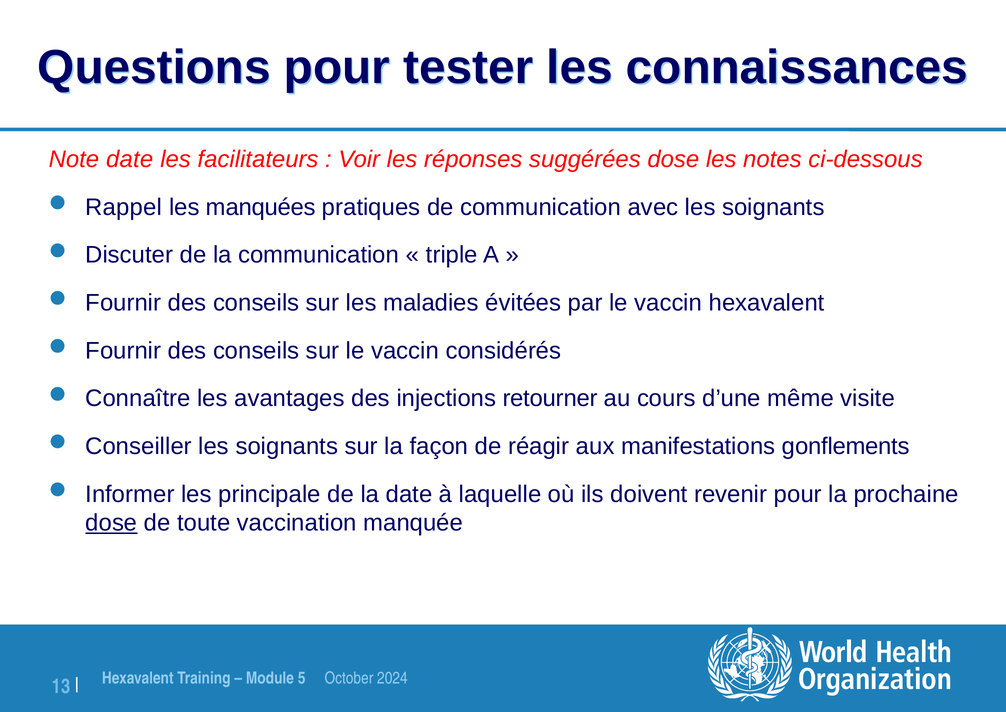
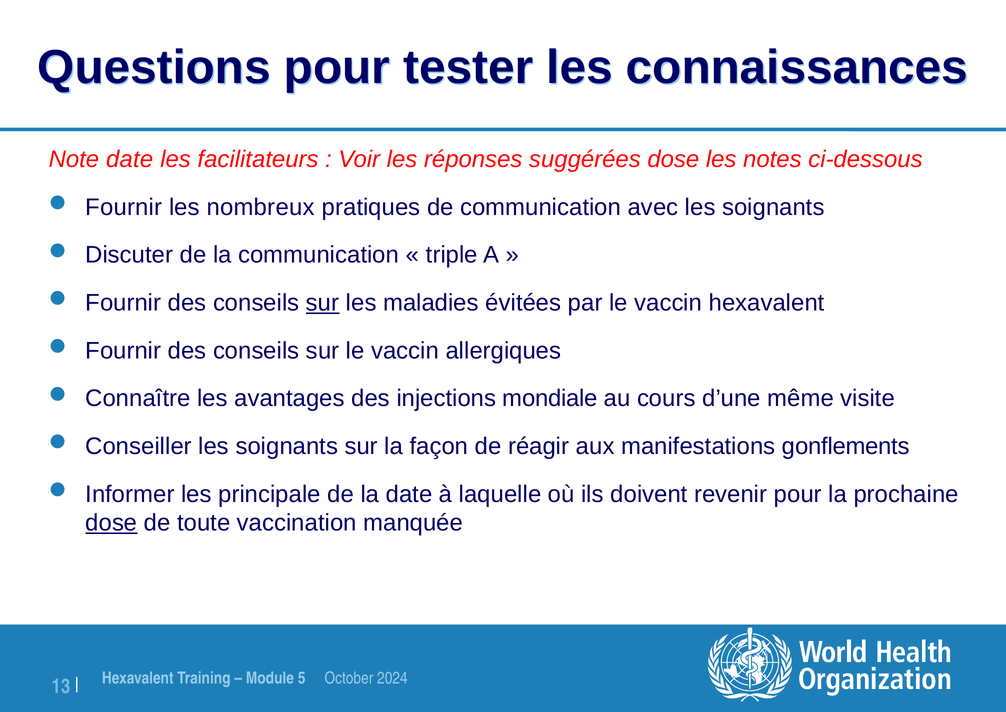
Rappel at (124, 207): Rappel -> Fournir
manquées: manquées -> nombreux
sur at (323, 303) underline: none -> present
considérés: considérés -> allergiques
retourner: retourner -> mondiale
